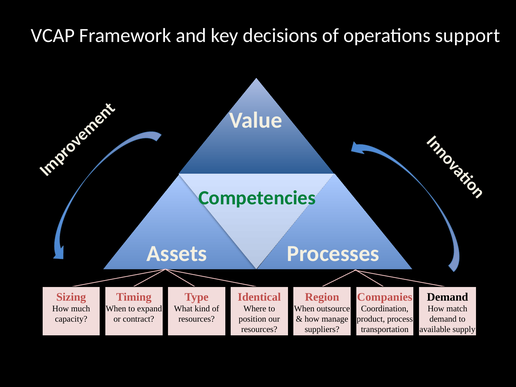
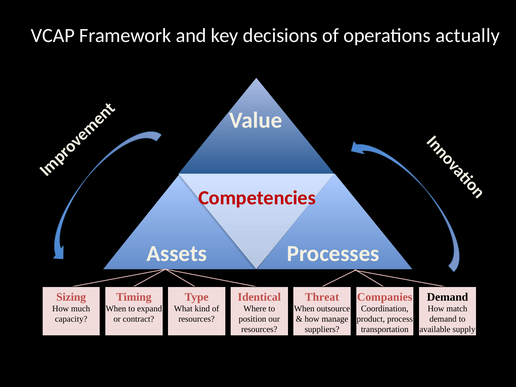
support: support -> actually
Competencies colour: green -> red
Region: Region -> Threat
